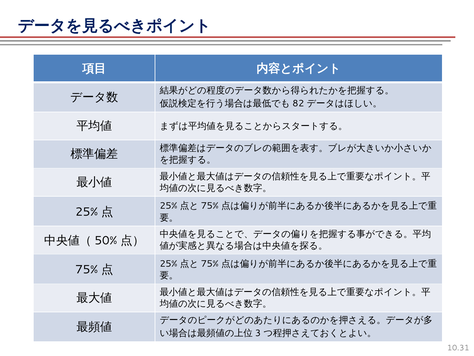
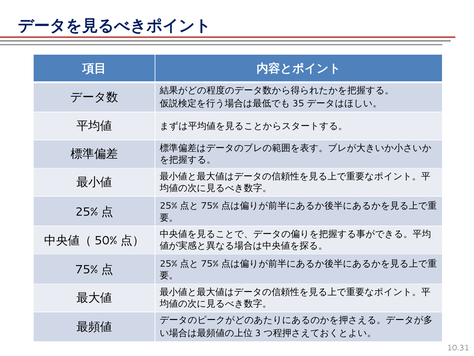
82: 82 -> 35
